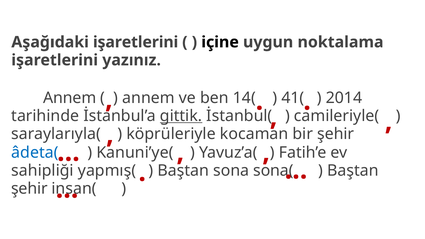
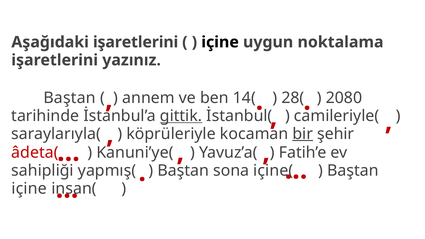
Annem at (70, 98): Annem -> Baştan
41(: 41( -> 28(
2014: 2014 -> 2080
bir underline: none -> present
âdeta( colour: blue -> red
sona(: sona( -> içine(
şehir at (29, 189): şehir -> içine
